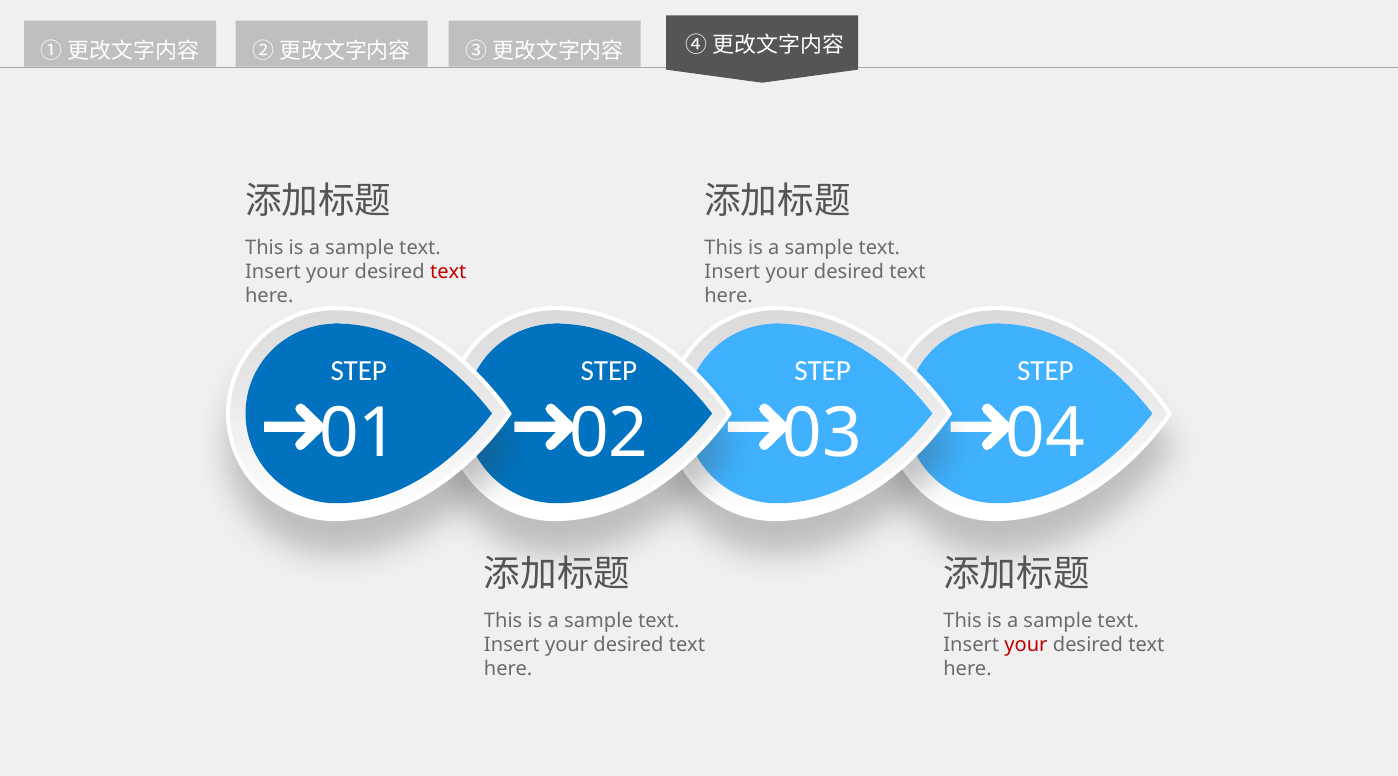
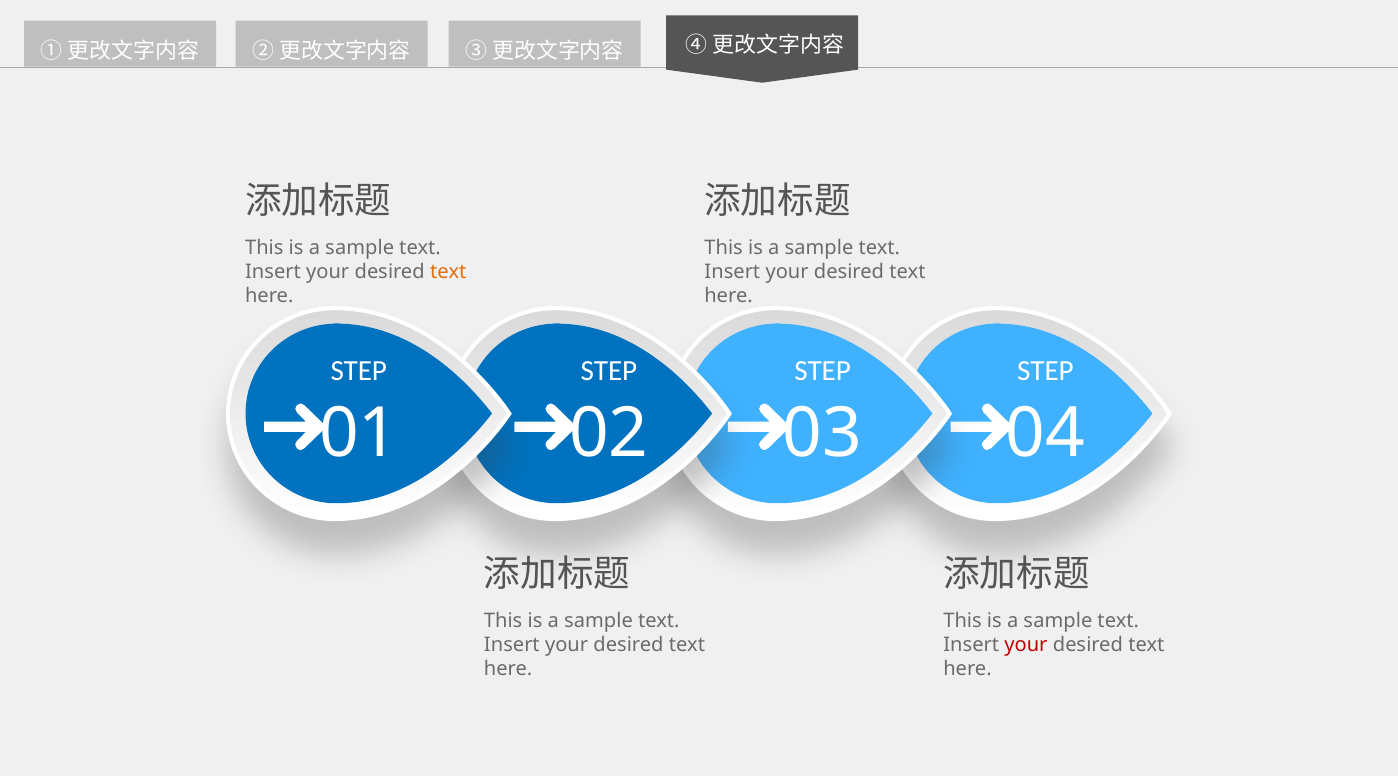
text at (448, 272) colour: red -> orange
